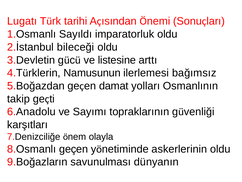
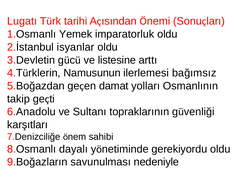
Sayıldı: Sayıldı -> Yemek
bileceği: bileceği -> isyanlar
Sayımı: Sayımı -> Sultanı
olayla: olayla -> sahibi
8.Osmanlı geçen: geçen -> dayalı
askerlerinin: askerlerinin -> gerekiyordu
dünyanın: dünyanın -> nedeniyle
